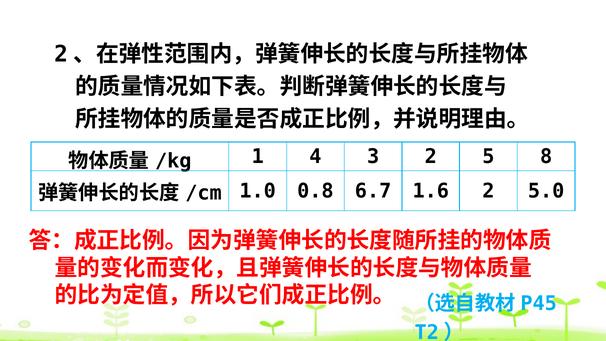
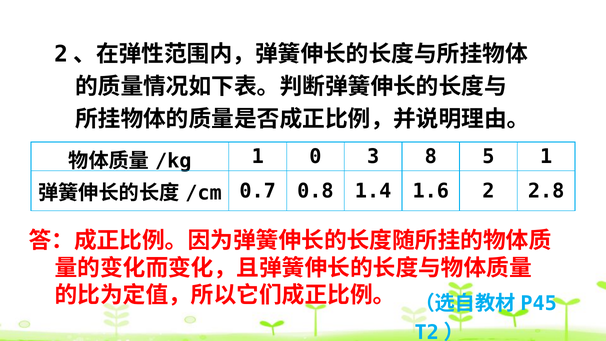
4: 4 -> 0
3 2: 2 -> 8
5 8: 8 -> 1
1.0: 1.0 -> 0.7
6.7: 6.7 -> 1.4
5.0: 5.0 -> 2.8
